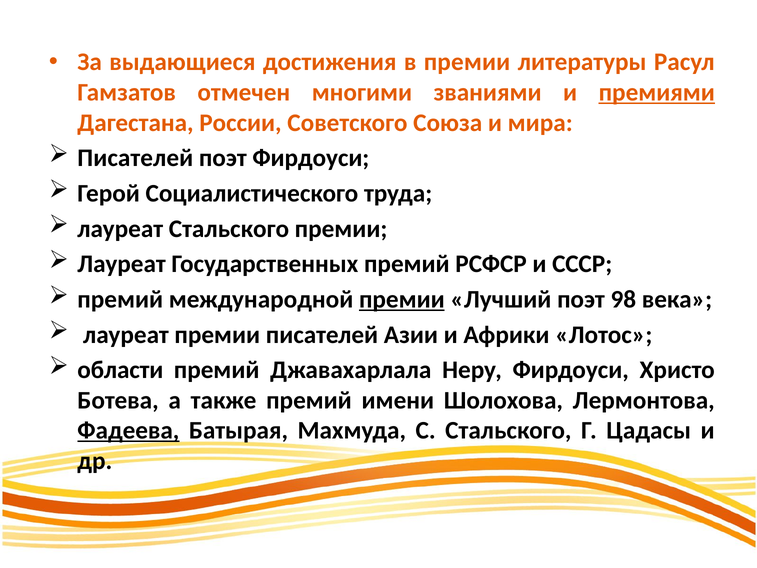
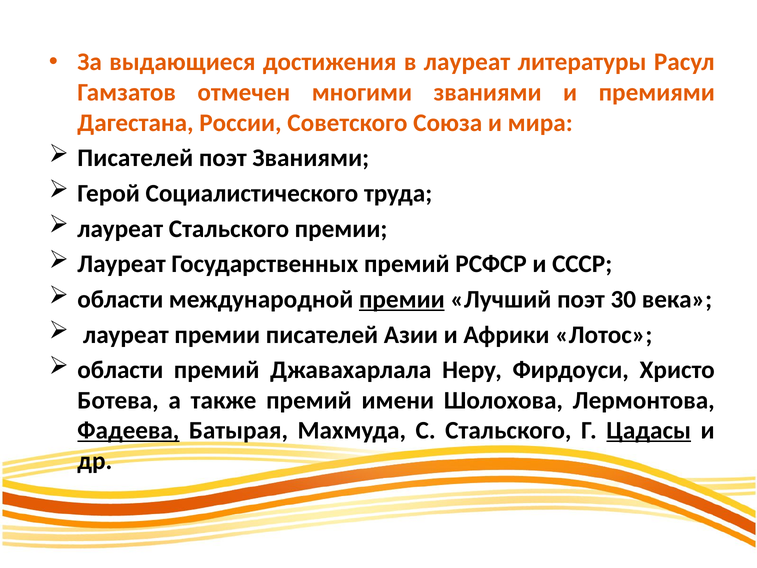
в премии: премии -> лауреат
премиями underline: present -> none
поэт Фирдоуси: Фирдоуси -> Званиями
премий at (120, 299): премий -> области
98: 98 -> 30
Цадасы underline: none -> present
